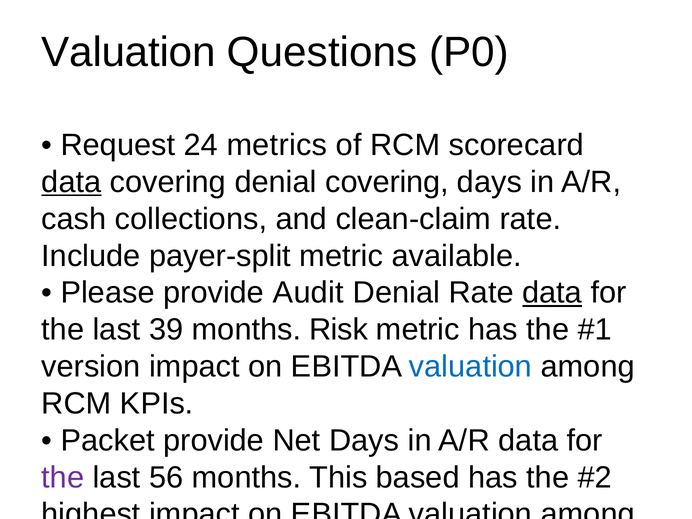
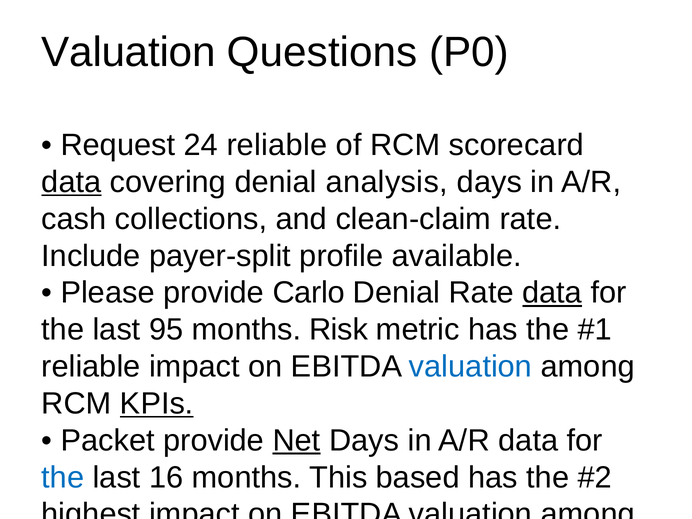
24 metrics: metrics -> reliable
denial covering: covering -> analysis
payer-split metric: metric -> profile
Audit: Audit -> Carlo
39: 39 -> 95
version at (91, 367): version -> reliable
KPIs at (157, 404) underline: none -> present
Net at (297, 440) underline: none -> present
the at (63, 477) colour: purple -> blue
56: 56 -> 16
